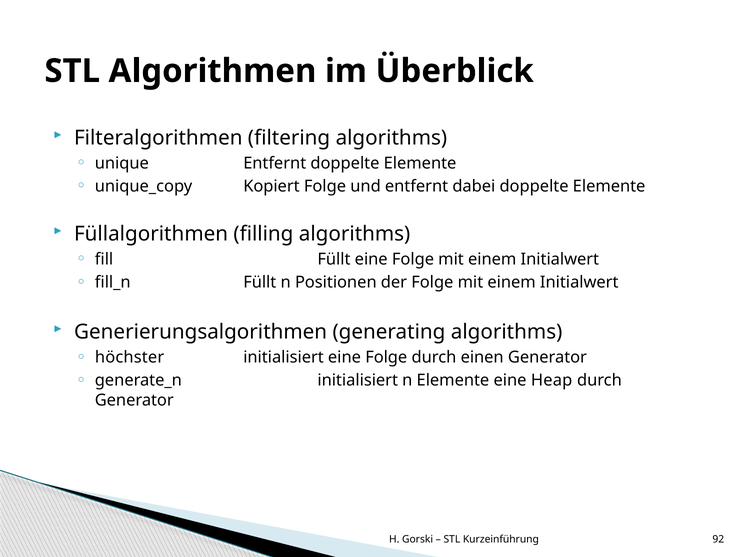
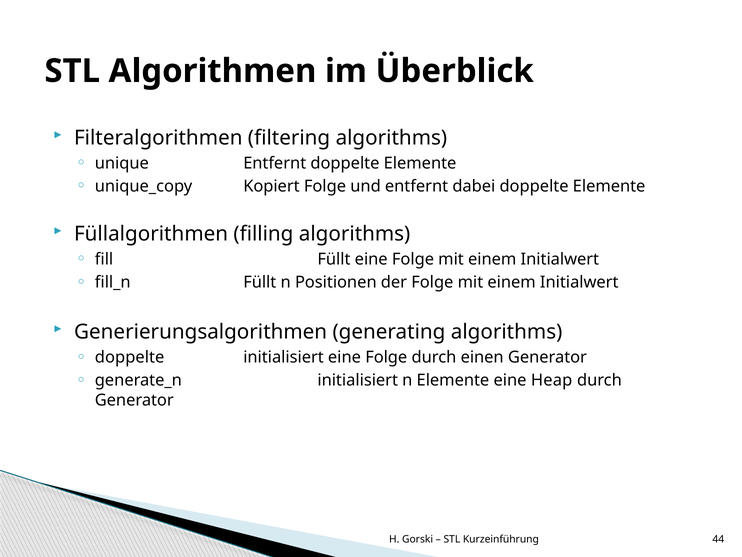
höchster at (130, 357): höchster -> doppelte
92: 92 -> 44
